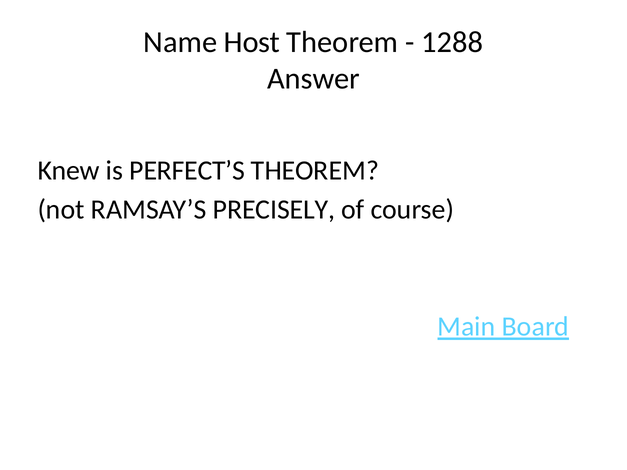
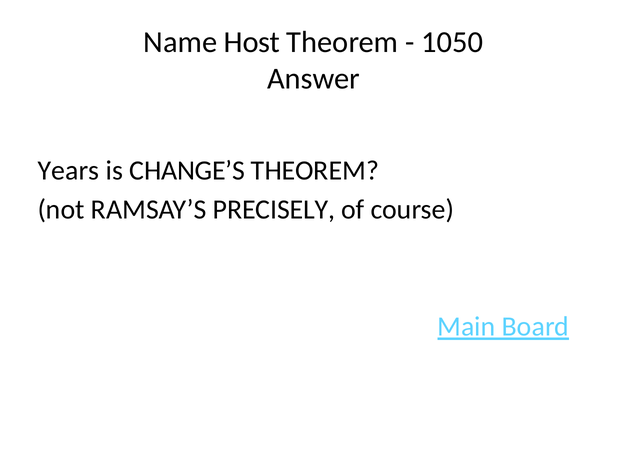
1288: 1288 -> 1050
Knew: Knew -> Years
PERFECT’S: PERFECT’S -> CHANGE’S
